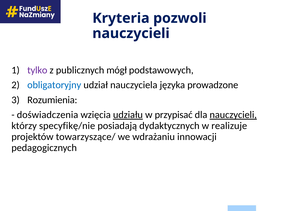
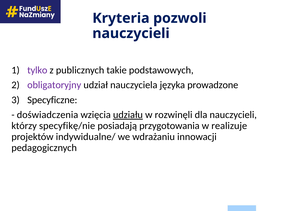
mógł: mógł -> takie
obligatoryjny colour: blue -> purple
Rozumienia: Rozumienia -> Specyficzne
przypisać: przypisać -> rozwinęli
nauczycieli at (233, 115) underline: present -> none
dydaktycznych: dydaktycznych -> przygotowania
towarzyszące/: towarzyszące/ -> indywidualne/
